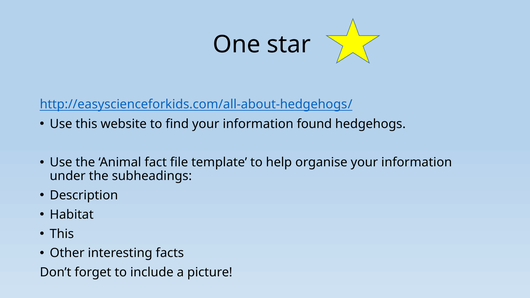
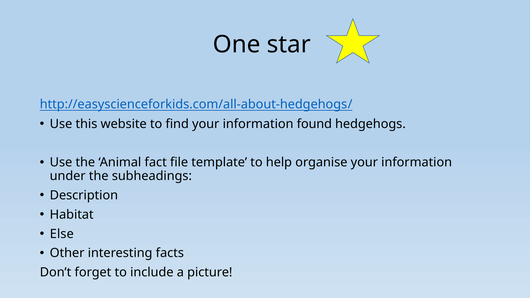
This at (62, 234): This -> Else
